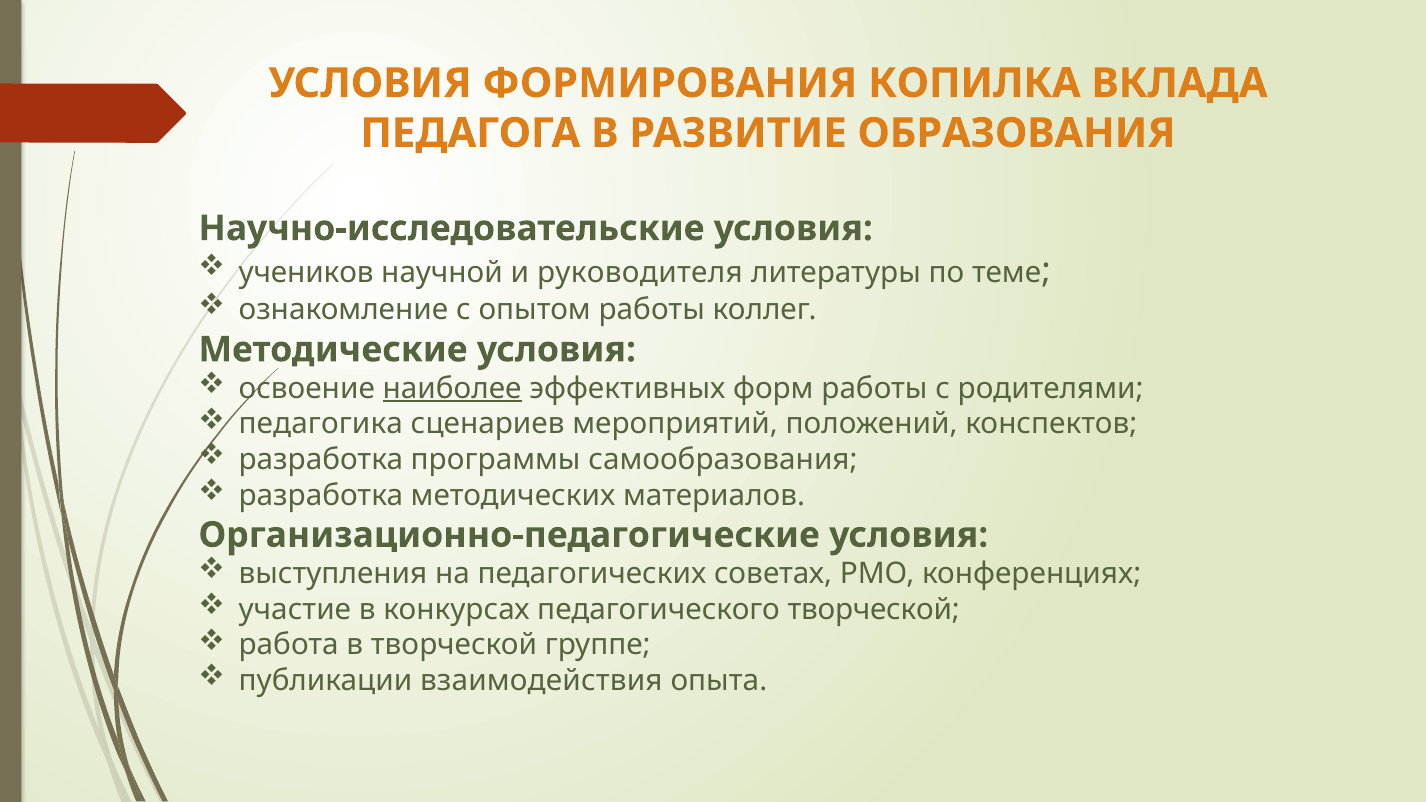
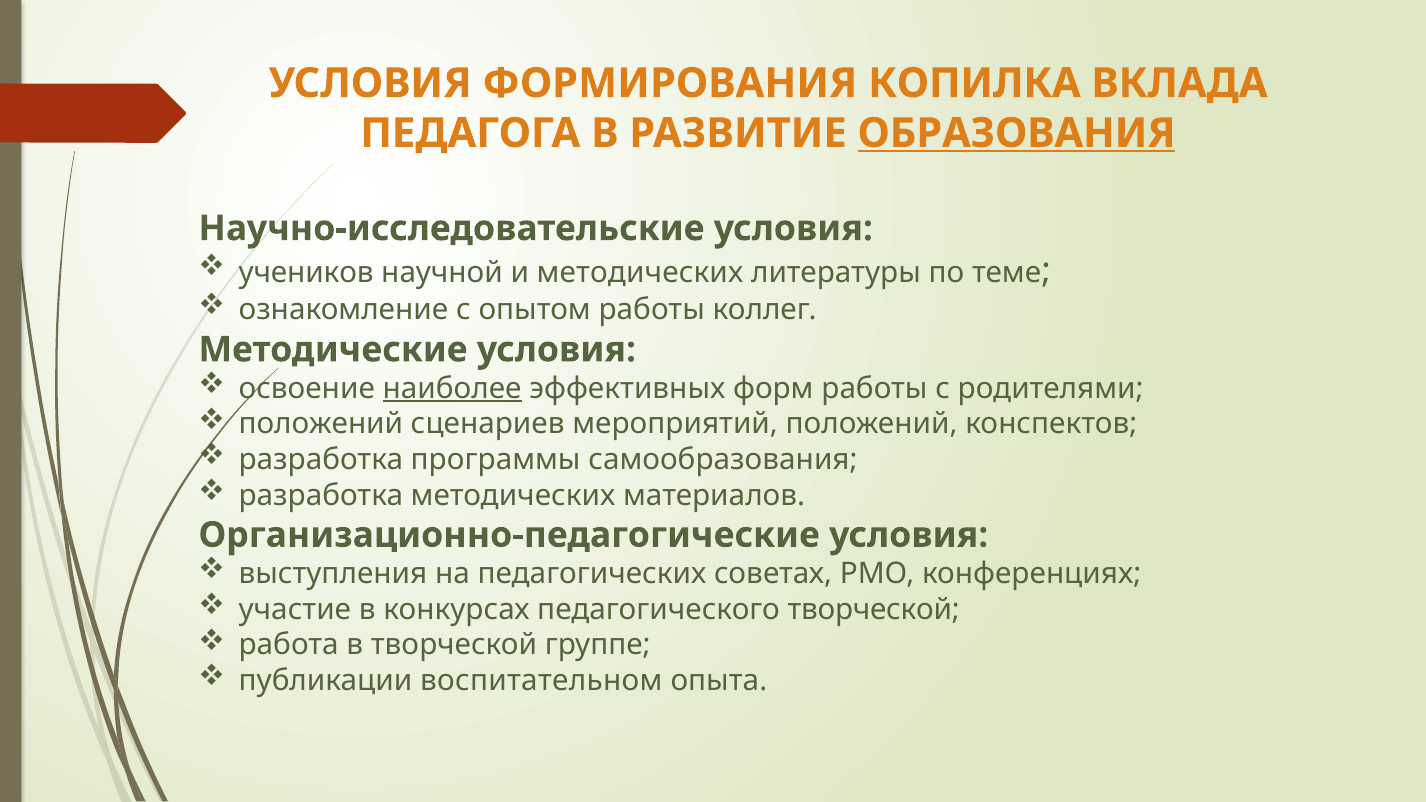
ОБРАЗОВАНИЯ underline: none -> present
и руководителя: руководителя -> методических
педагогика at (321, 424): педагогика -> положений
взаимодействия: взаимодействия -> воспитательном
